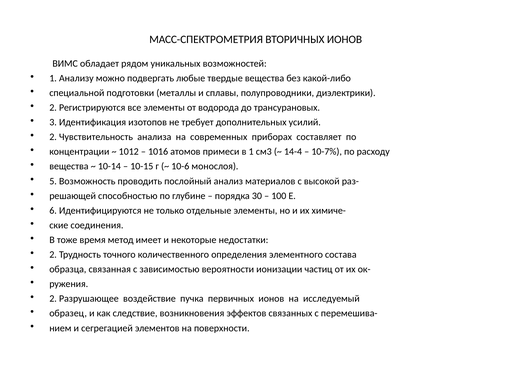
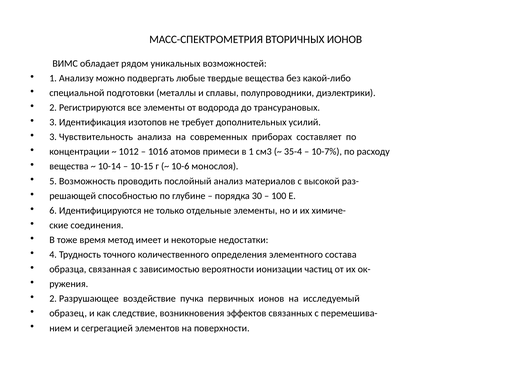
2 at (53, 137): 2 -> 3
14-4: 14-4 -> 35-4
2 at (53, 254): 2 -> 4
